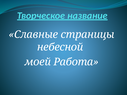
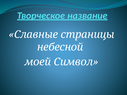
Работа: Работа -> Символ
